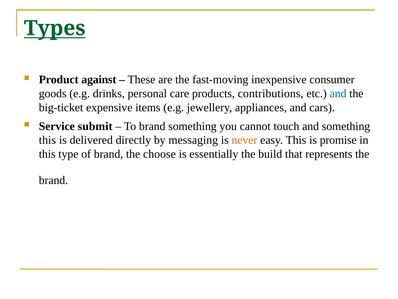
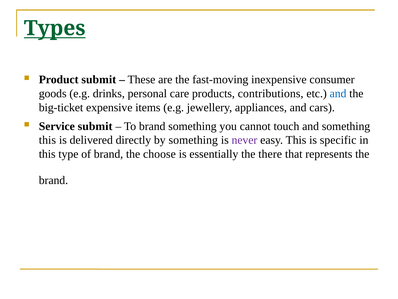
Product against: against -> submit
by messaging: messaging -> something
never colour: orange -> purple
promise: promise -> specific
build: build -> there
